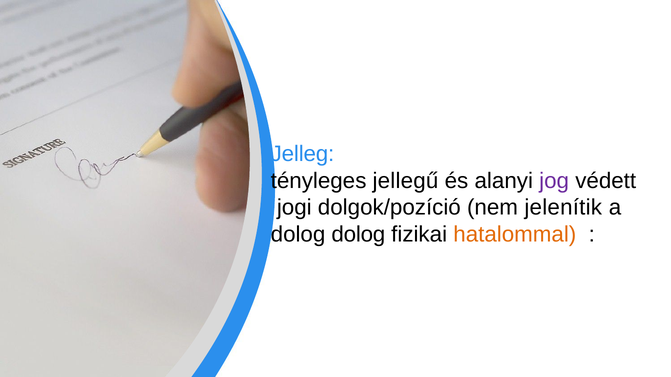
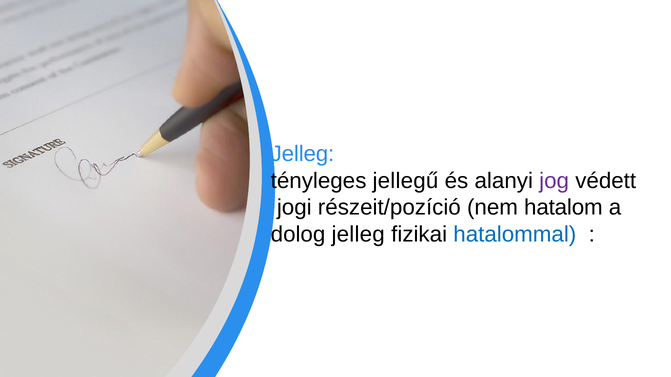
dolgok/pozíció: dolgok/pozíció -> részeit/pozíció
jelenítik: jelenítik -> hatalom
dolog dolog: dolog -> jelleg
hatalommal colour: orange -> blue
